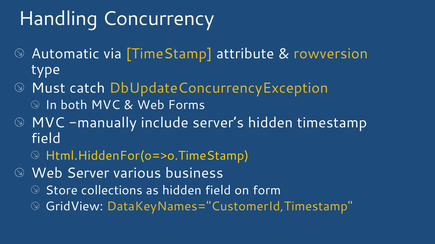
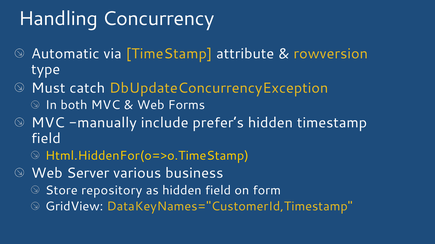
server’s: server’s -> prefer’s
collections: collections -> repository
